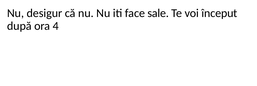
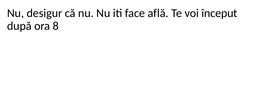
sale: sale -> află
4: 4 -> 8
